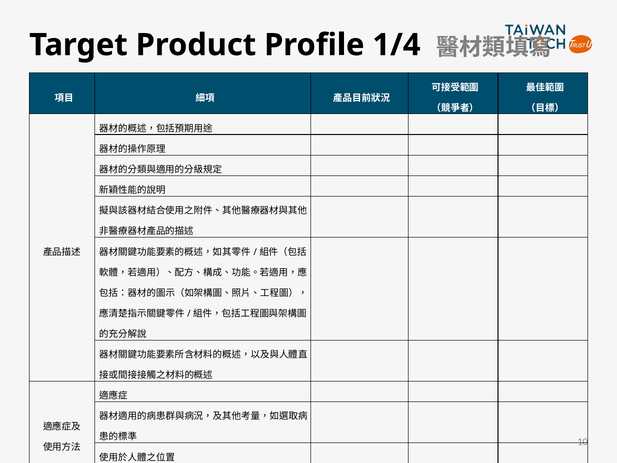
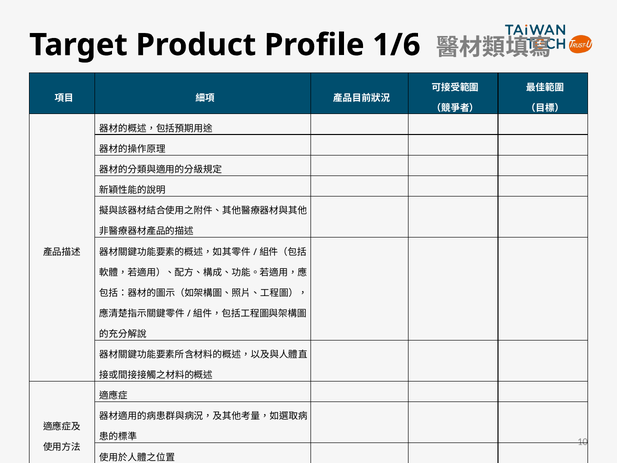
1/4: 1/4 -> 1/6
